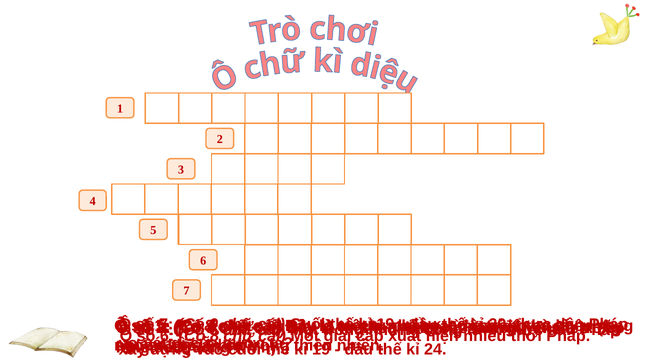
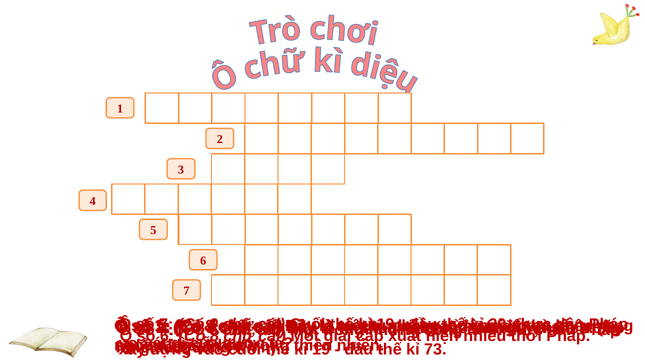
24: 24 -> 73
